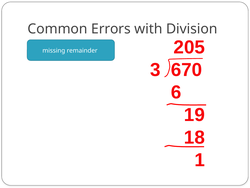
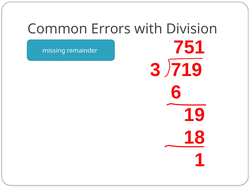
205: 205 -> 751
670: 670 -> 719
